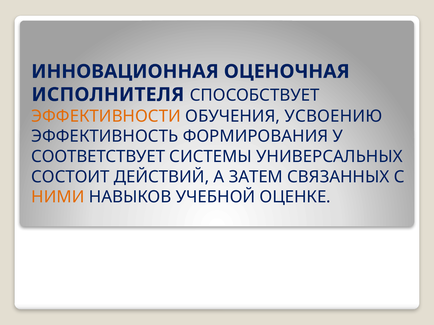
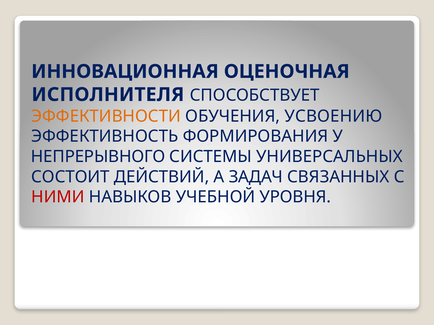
СООТВЕТСТВУЕТ: СООТВЕТСТВУЕТ -> НЕПРЕРЫВНОГО
ЗАТЕМ: ЗАТЕМ -> ЗАДАЧ
НИМИ colour: orange -> red
ОЦЕНКЕ: ОЦЕНКЕ -> УРОВНЯ
